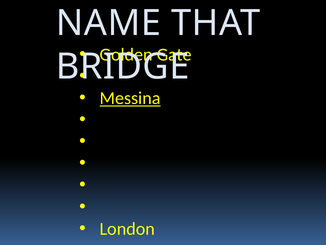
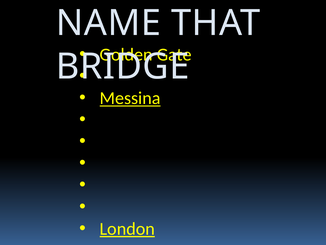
London underline: none -> present
